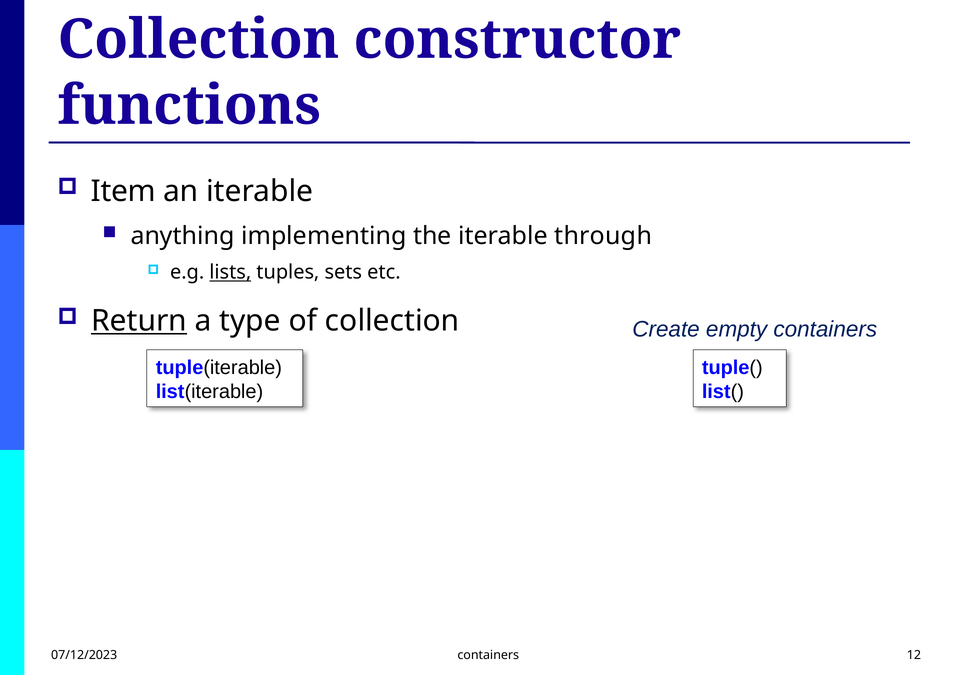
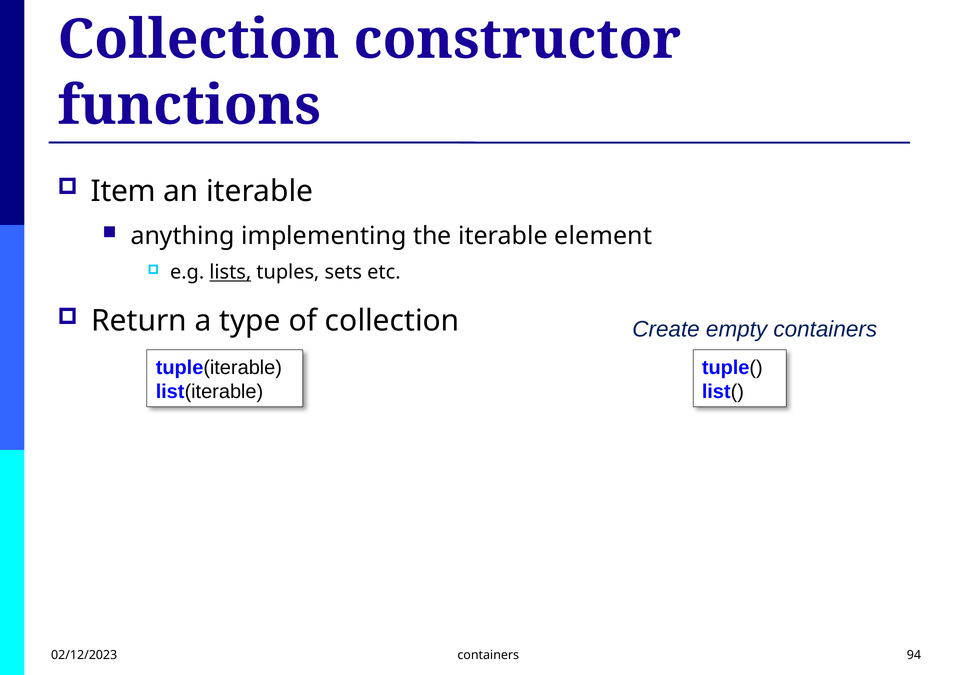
through: through -> element
Return underline: present -> none
07/12/2023: 07/12/2023 -> 02/12/2023
12: 12 -> 94
